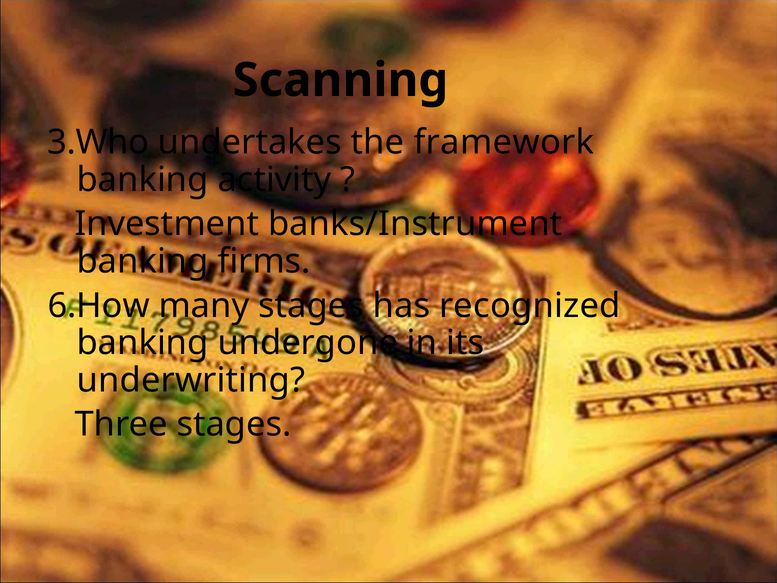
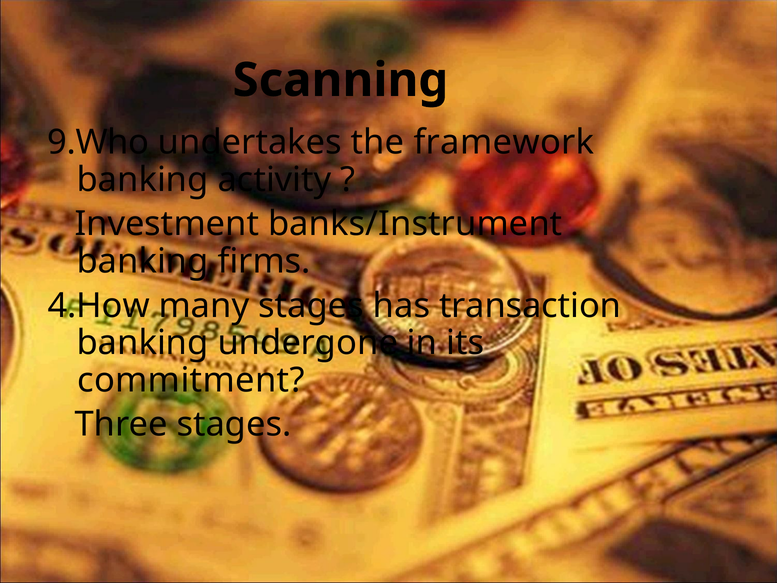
3.Who: 3.Who -> 9.Who
6.How: 6.How -> 4.How
recognized: recognized -> transaction
underwriting: underwriting -> commitment
